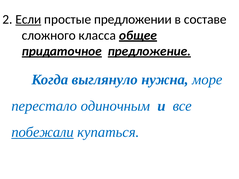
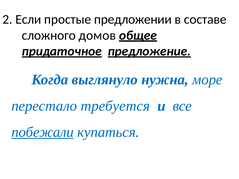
Если underline: present -> none
класса: класса -> домов
одиночным: одиночным -> требуется
